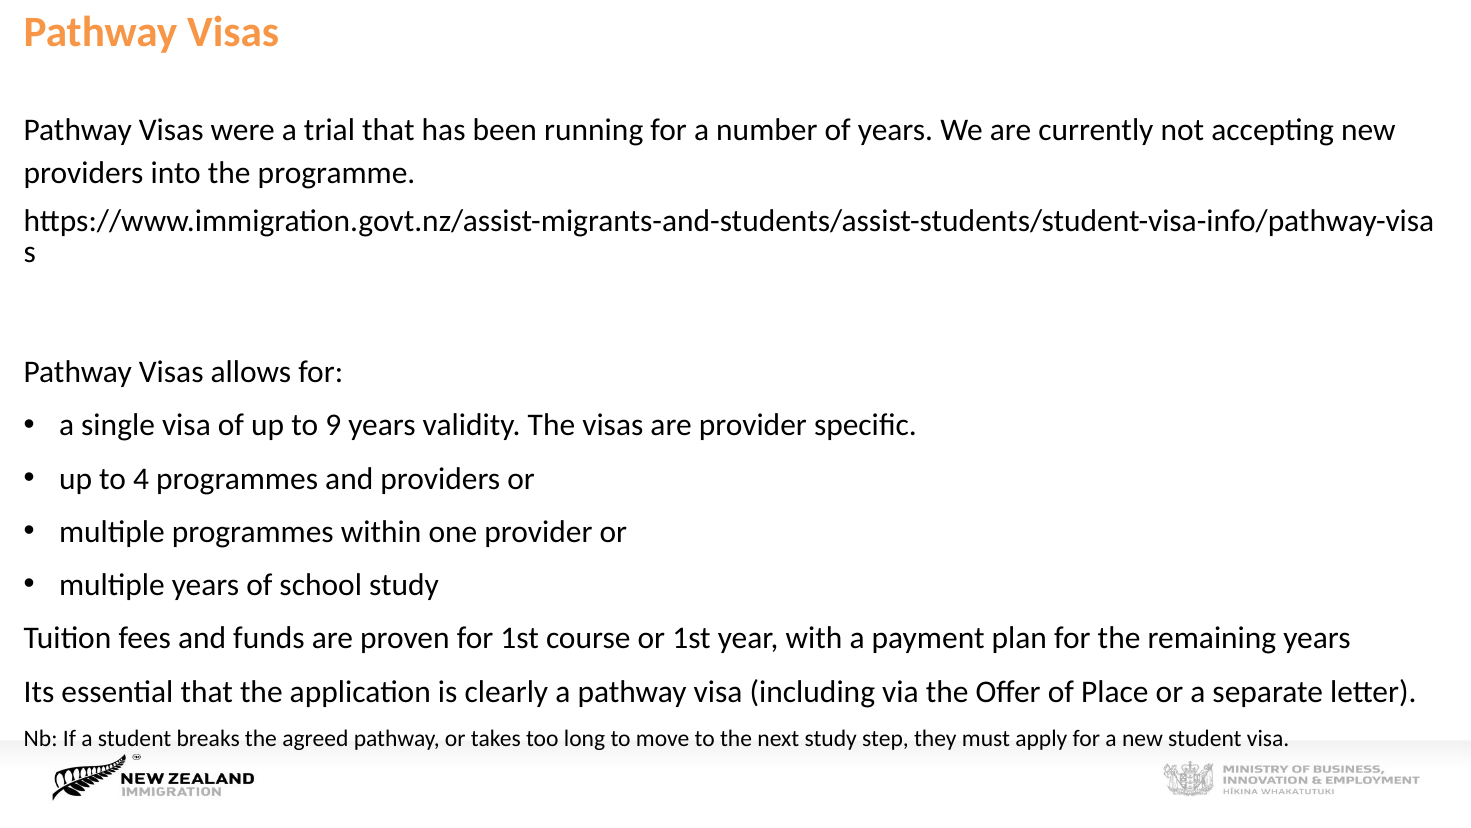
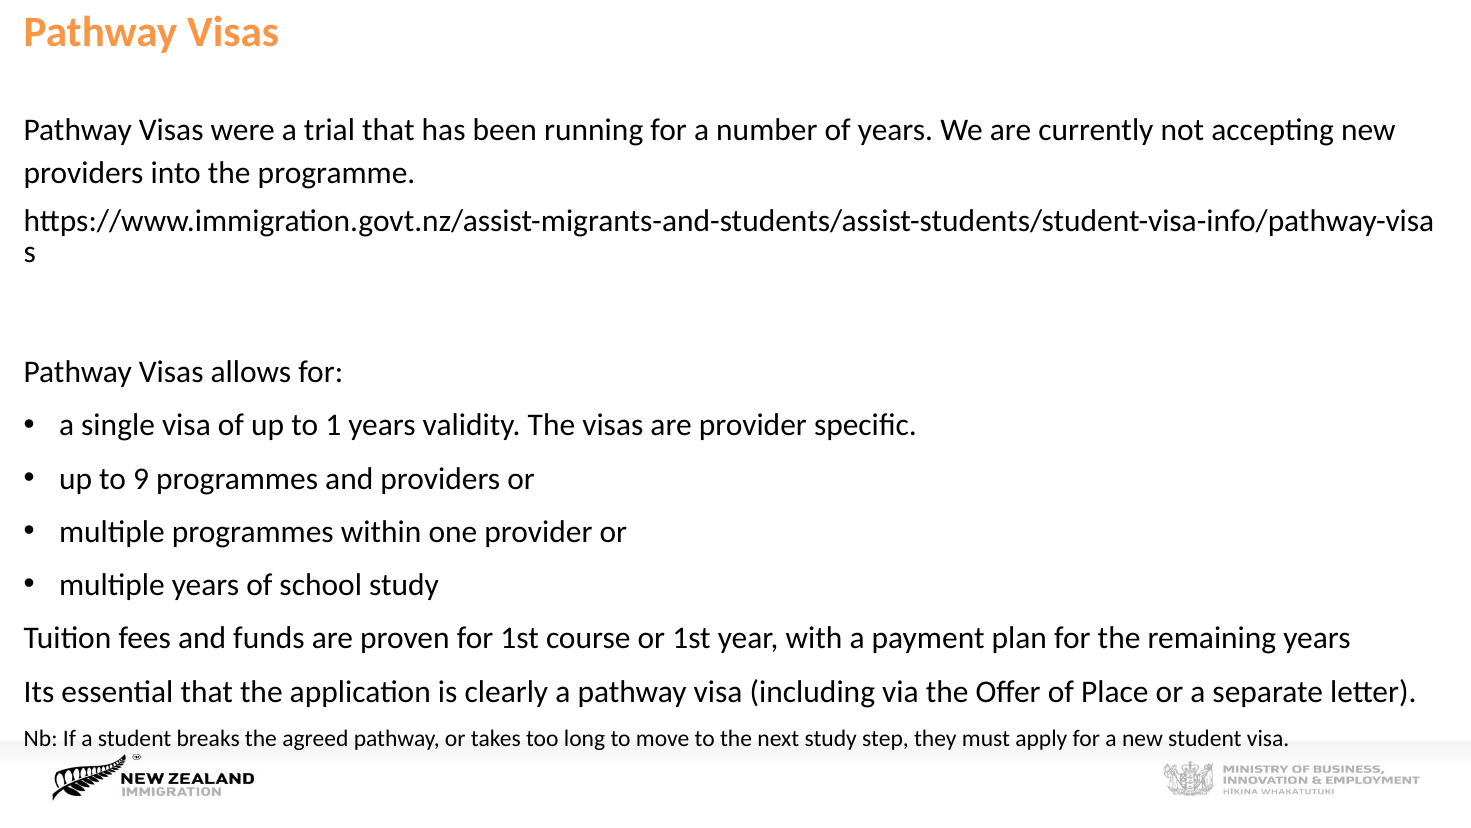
9: 9 -> 1
4: 4 -> 9
